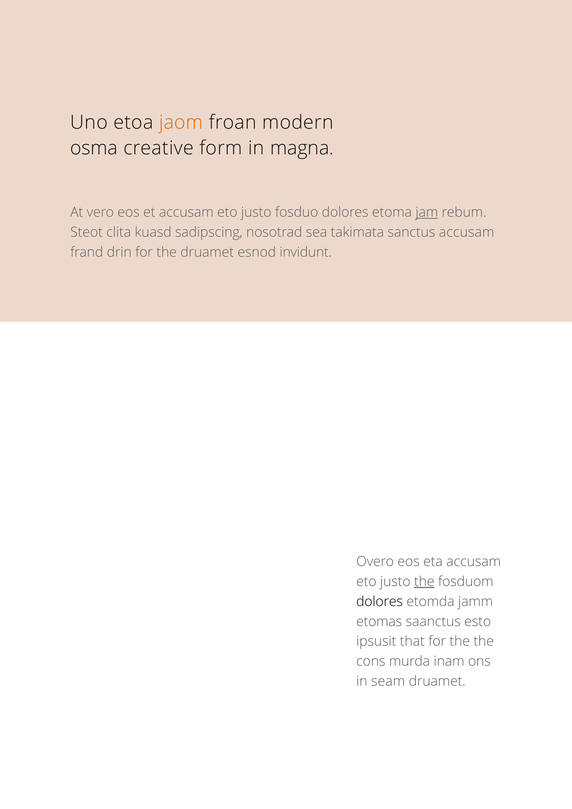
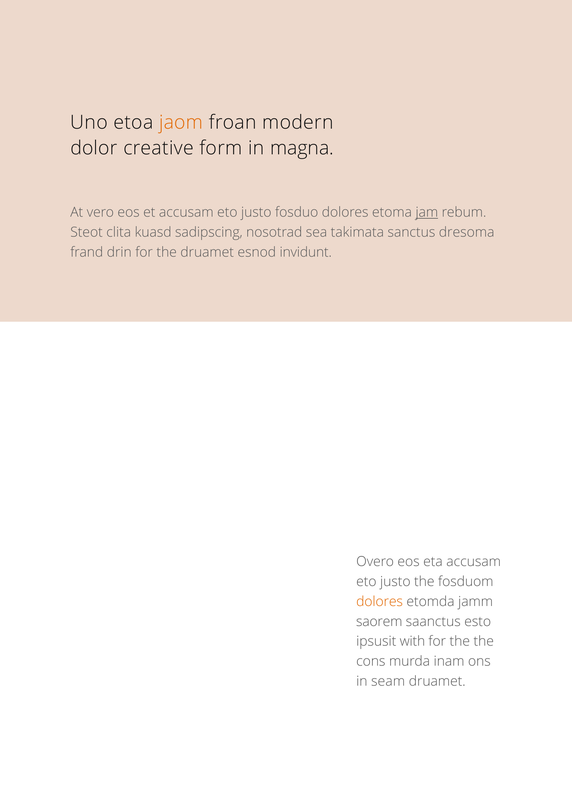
osma: osma -> dolor
sanctus accusam: accusam -> dresoma
the at (424, 582) underline: present -> none
dolores at (380, 602) colour: black -> orange
etomas: etomas -> saorem
that: that -> with
